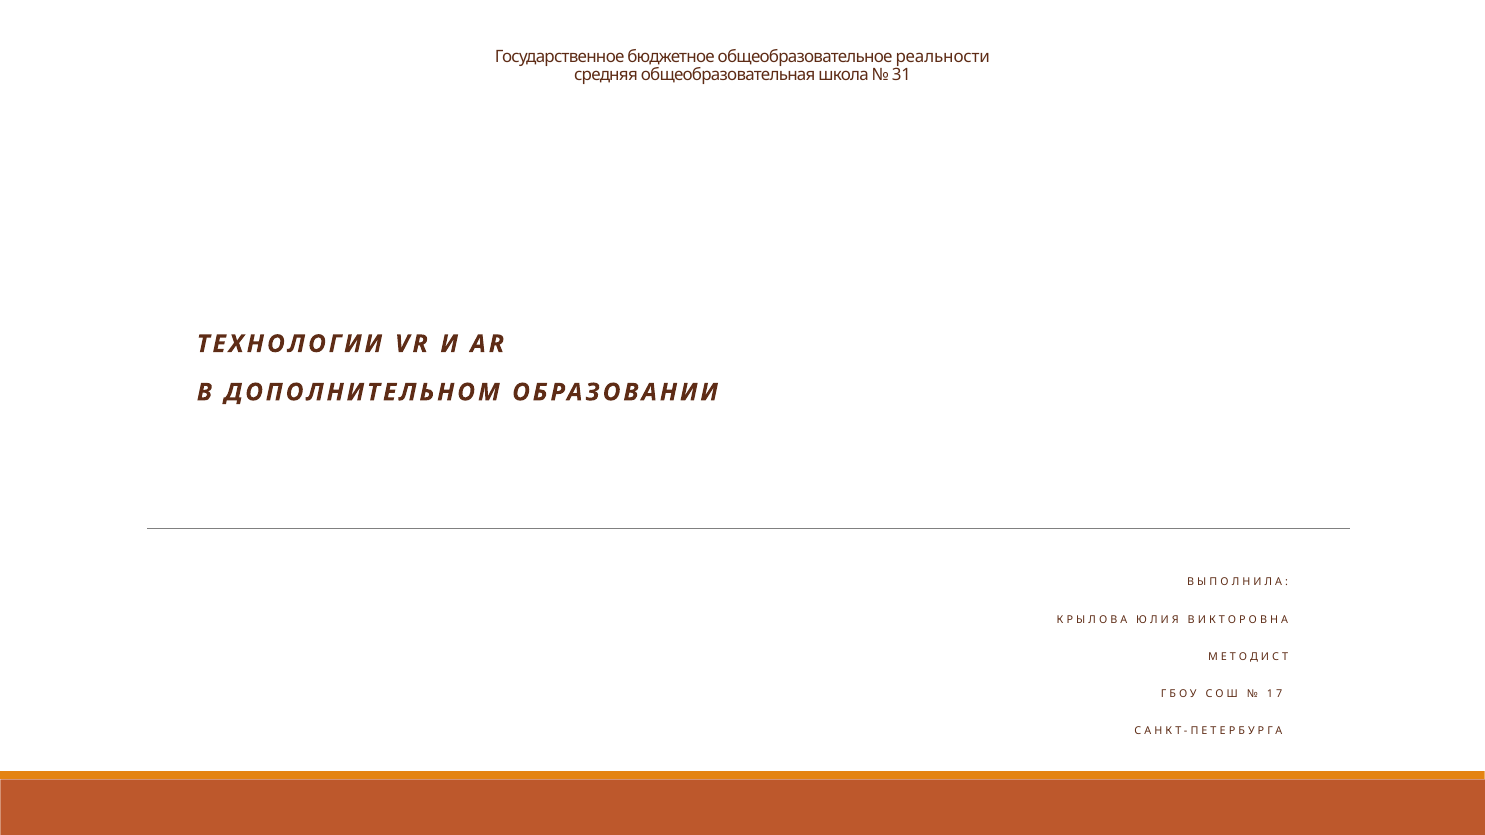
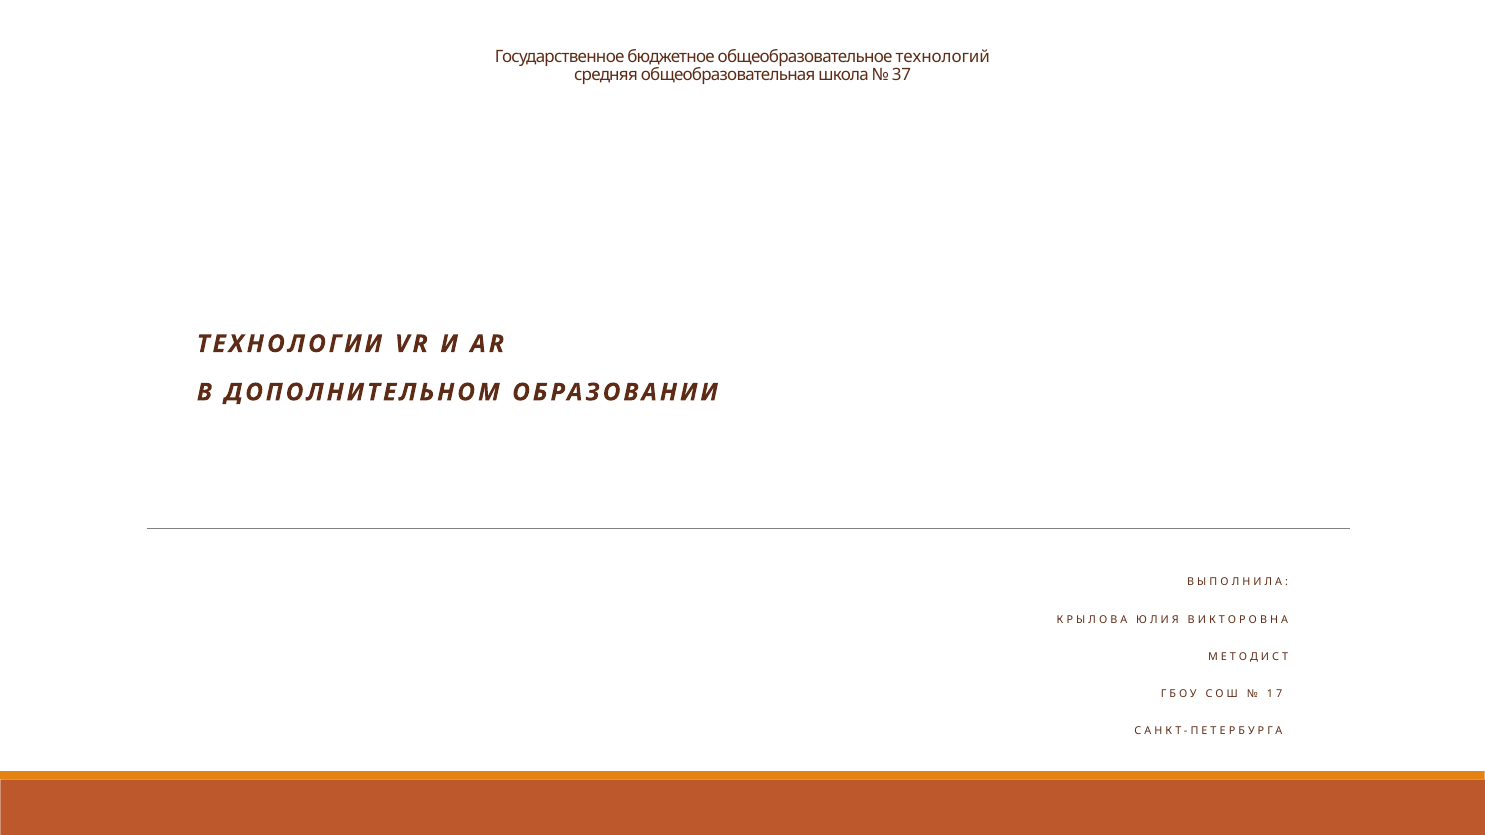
реальности: реальности -> технологий
31: 31 -> 37
